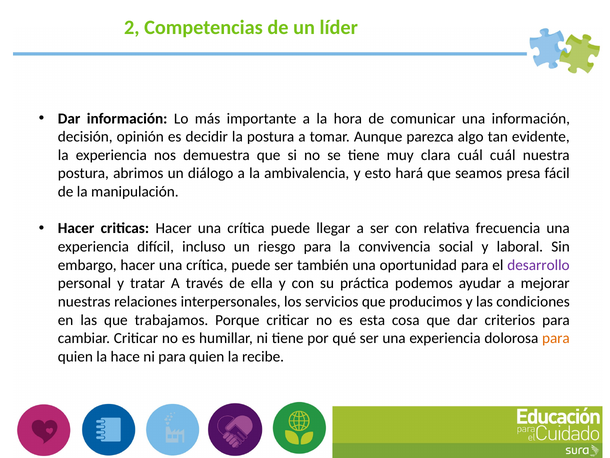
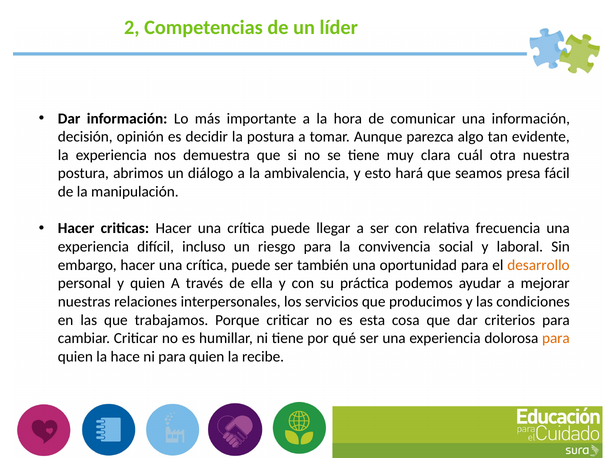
cuál cuál: cuál -> otra
desarrollo colour: purple -> orange
y tratar: tratar -> quien
